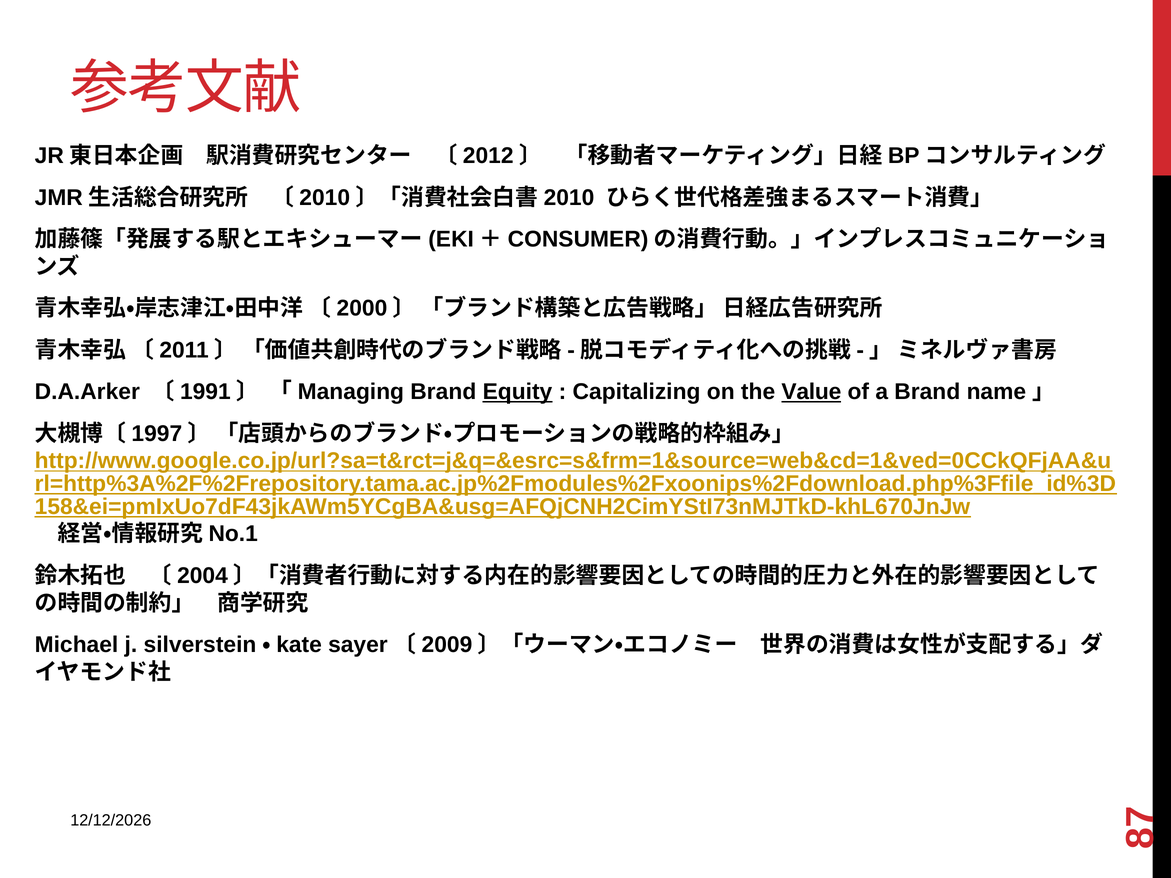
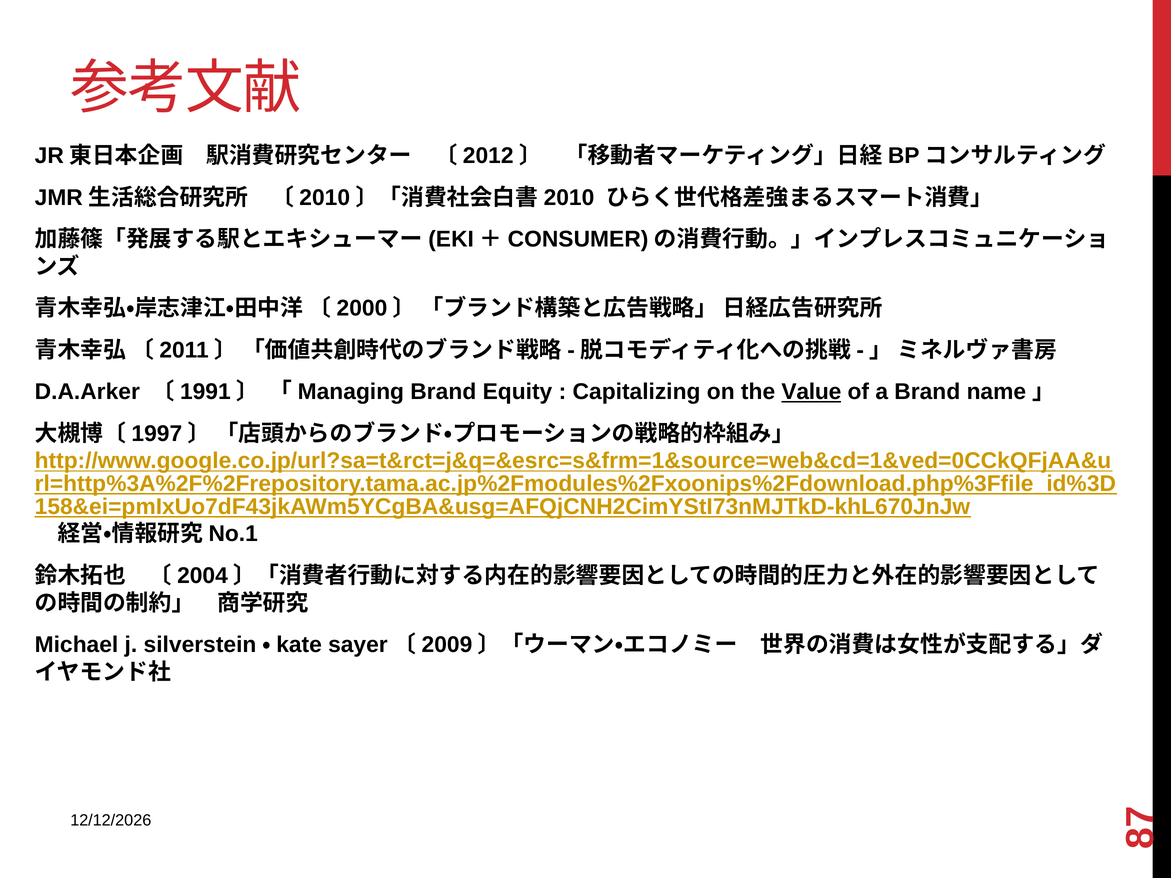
Equity underline: present -> none
